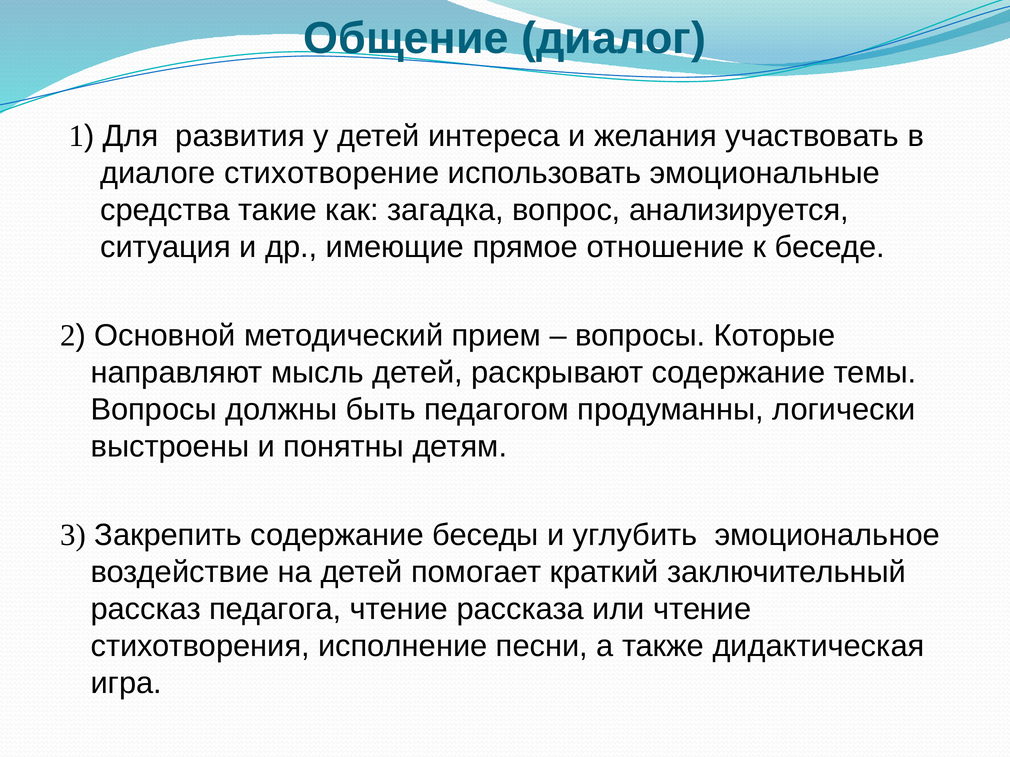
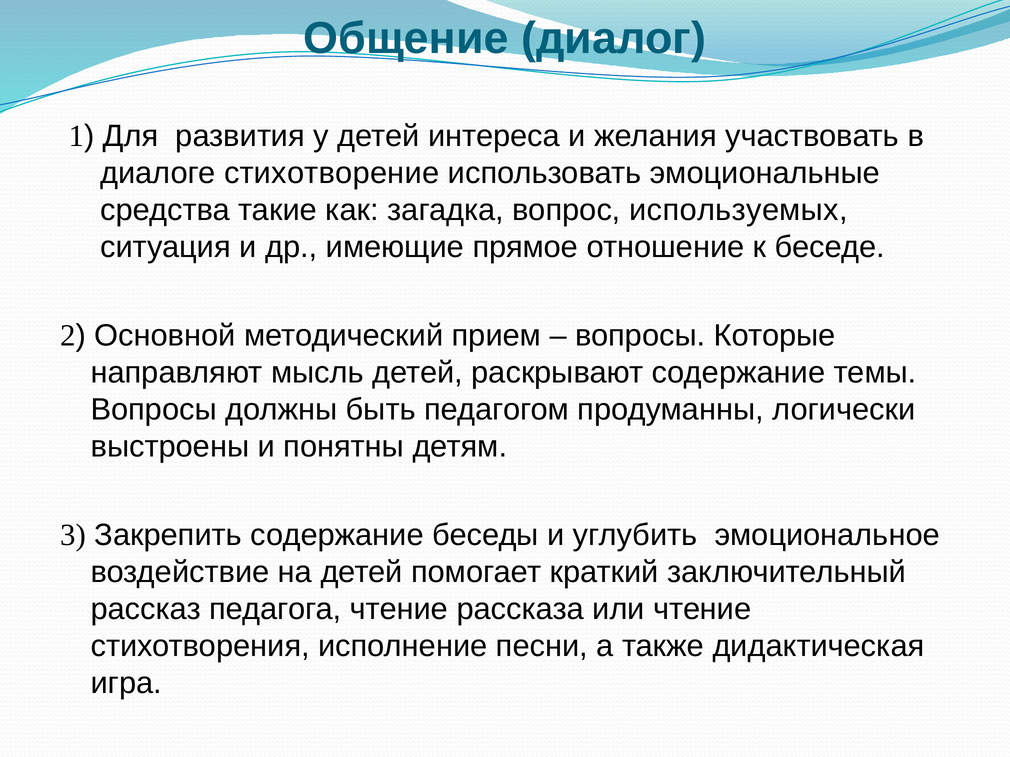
анализируется: анализируется -> используемых
